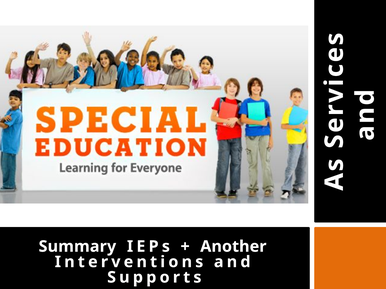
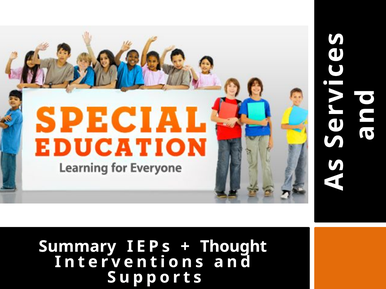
Another: Another -> Thought
